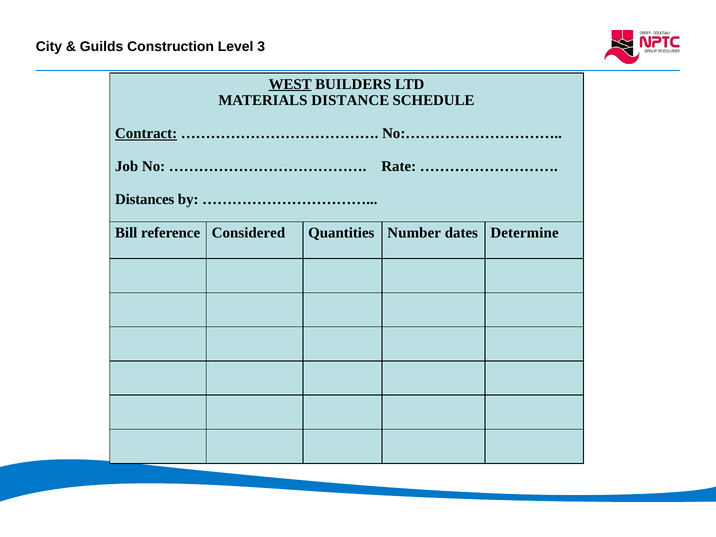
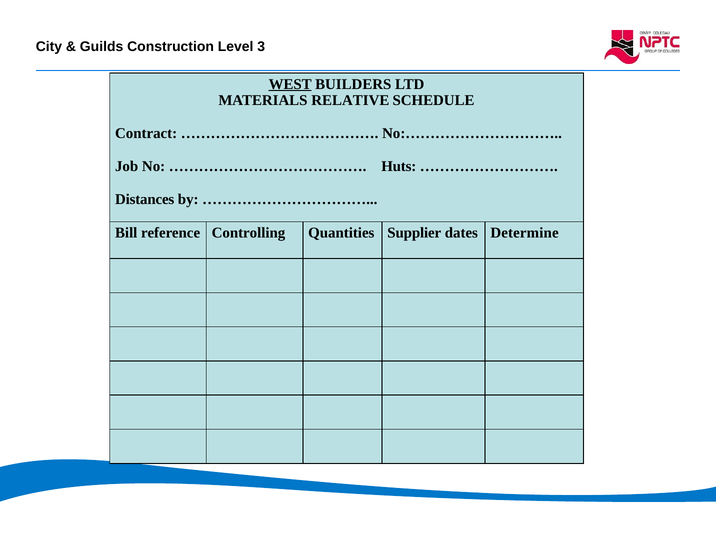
DISTANCE: DISTANCE -> RELATIVE
Contract underline: present -> none
Rate: Rate -> Huts
Considered: Considered -> Controlling
Number: Number -> Supplier
